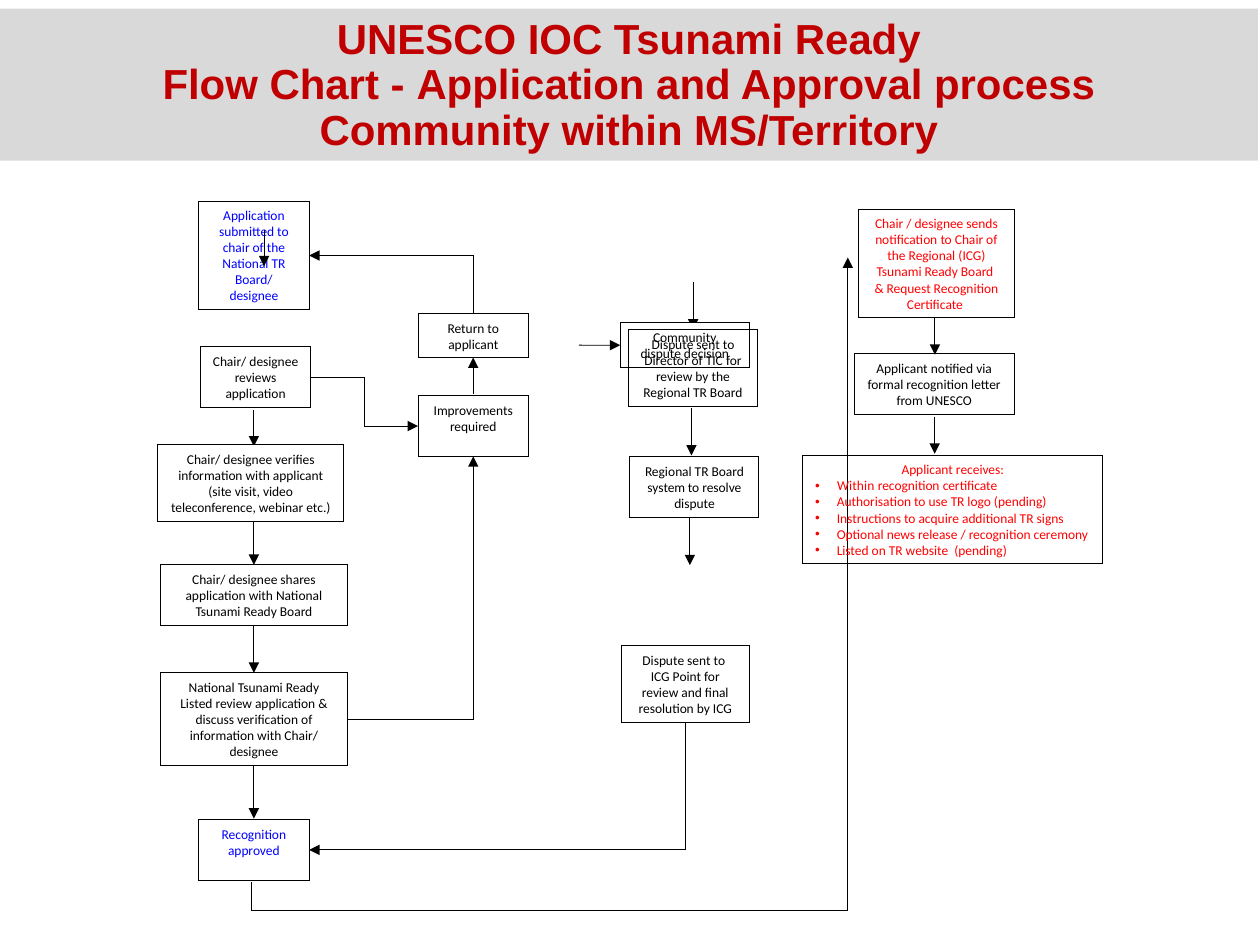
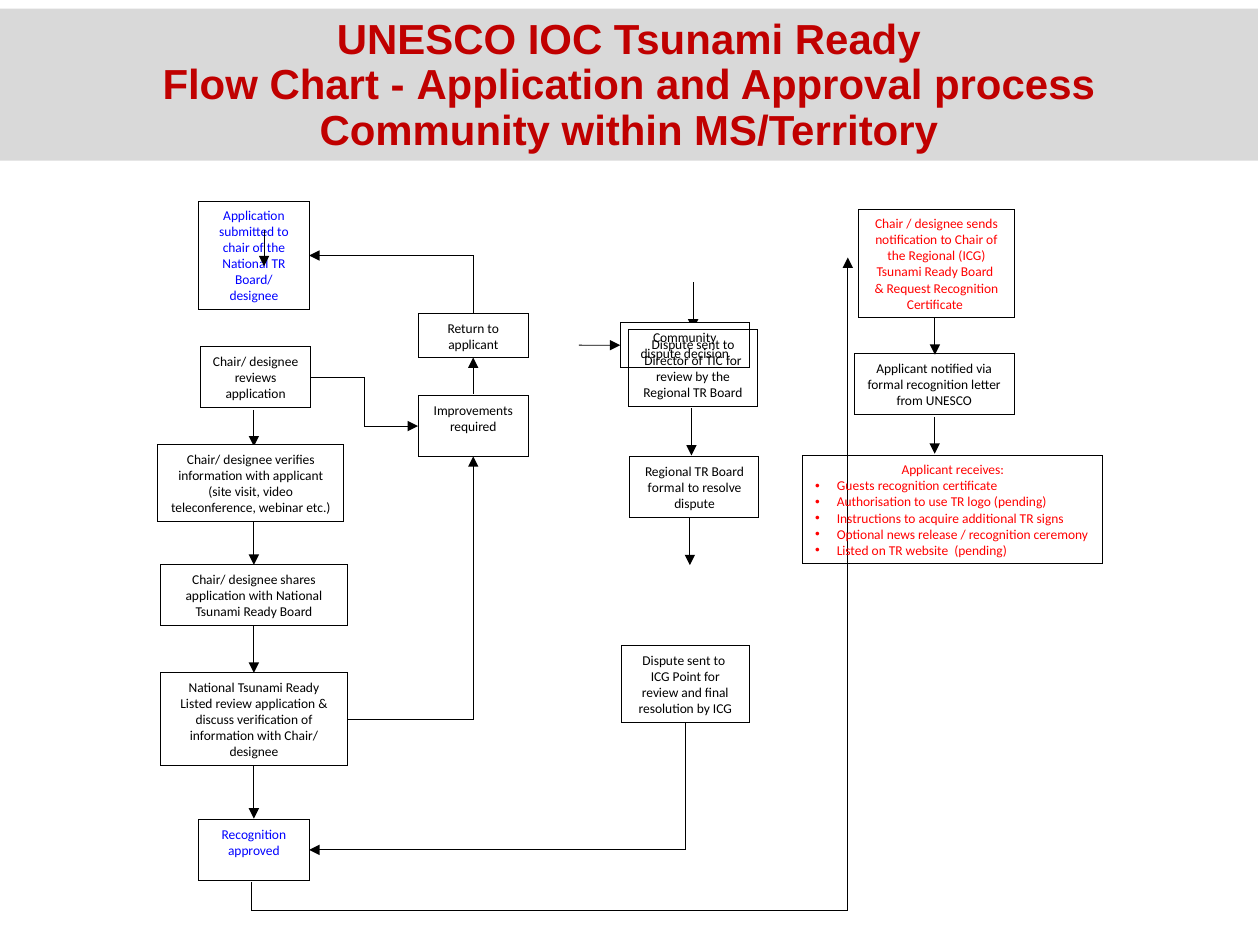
Within at (856, 486): Within -> Guests
system at (666, 488): system -> formal
